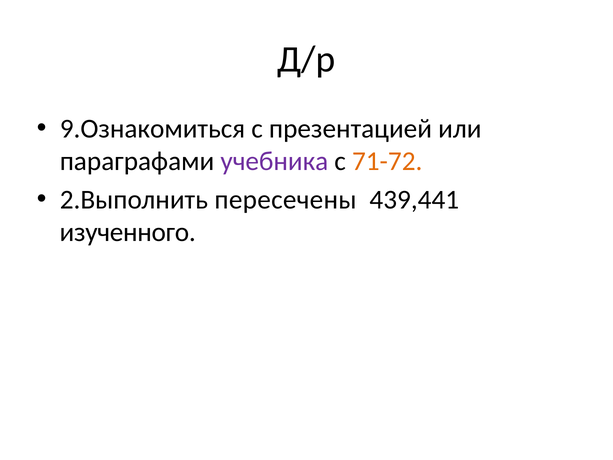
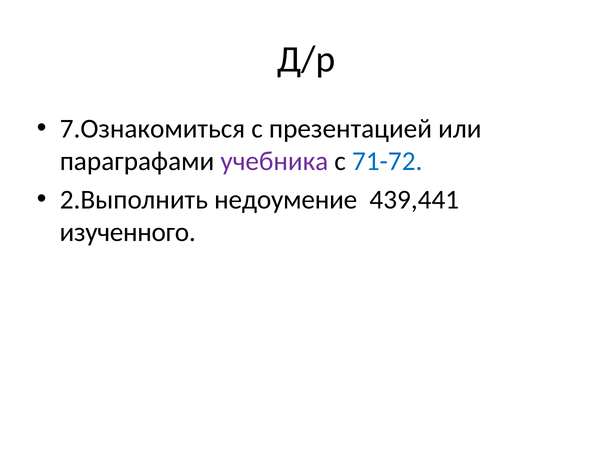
9.Ознакомиться: 9.Ознакомиться -> 7.Ознакомиться
71-72 colour: orange -> blue
пересечены: пересечены -> недоумение
